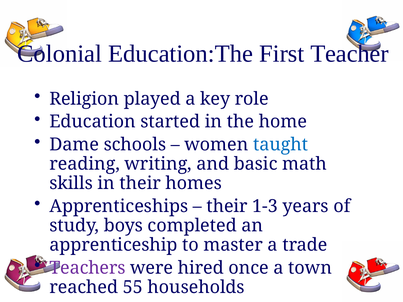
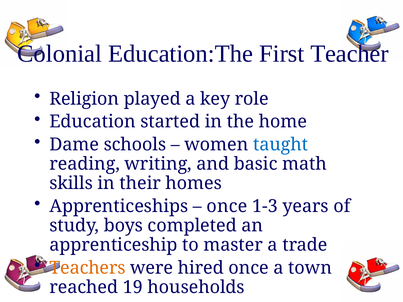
their at (227, 206): their -> once
Teachers colour: purple -> orange
55: 55 -> 19
